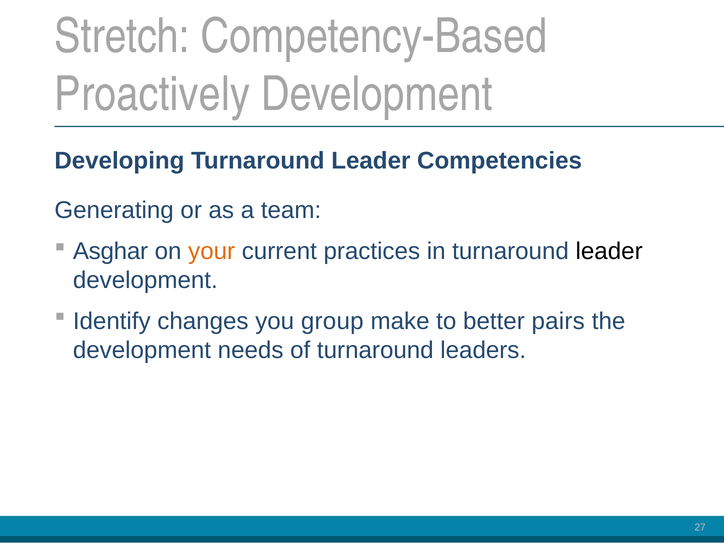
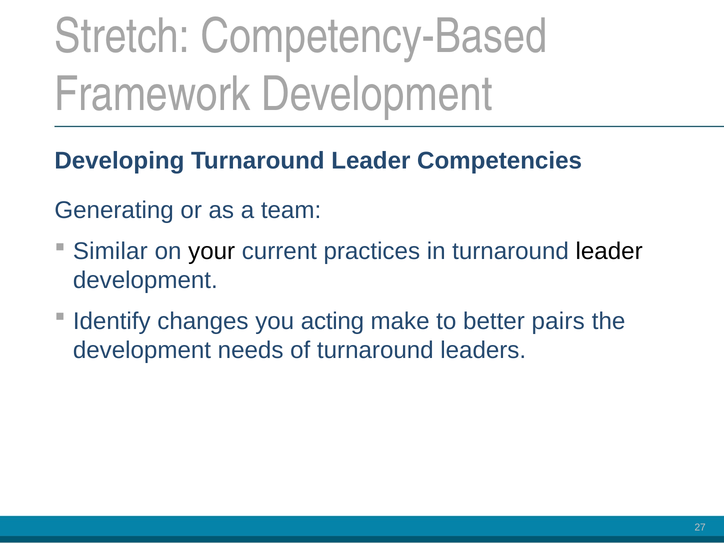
Proactively: Proactively -> Framework
Asghar: Asghar -> Similar
your colour: orange -> black
group: group -> acting
